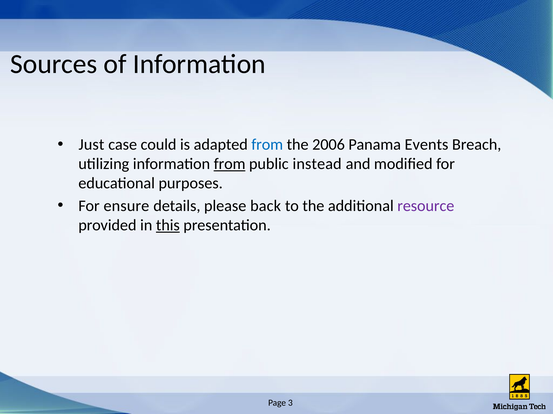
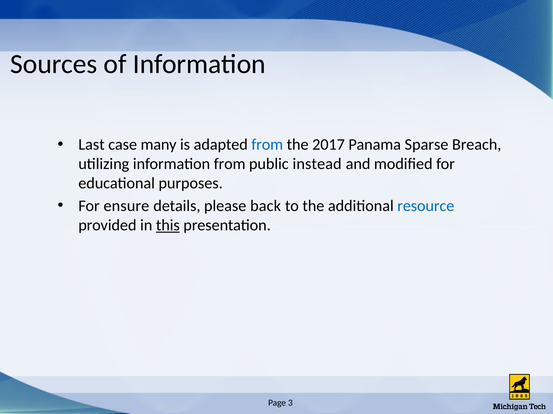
Just: Just -> Last
could: could -> many
2006: 2006 -> 2017
Events: Events -> Sparse
from at (230, 164) underline: present -> none
resource colour: purple -> blue
